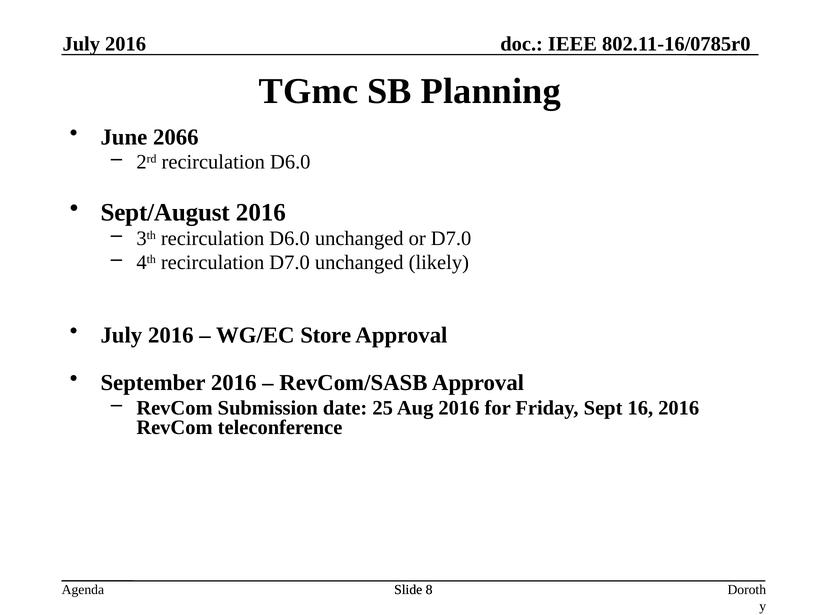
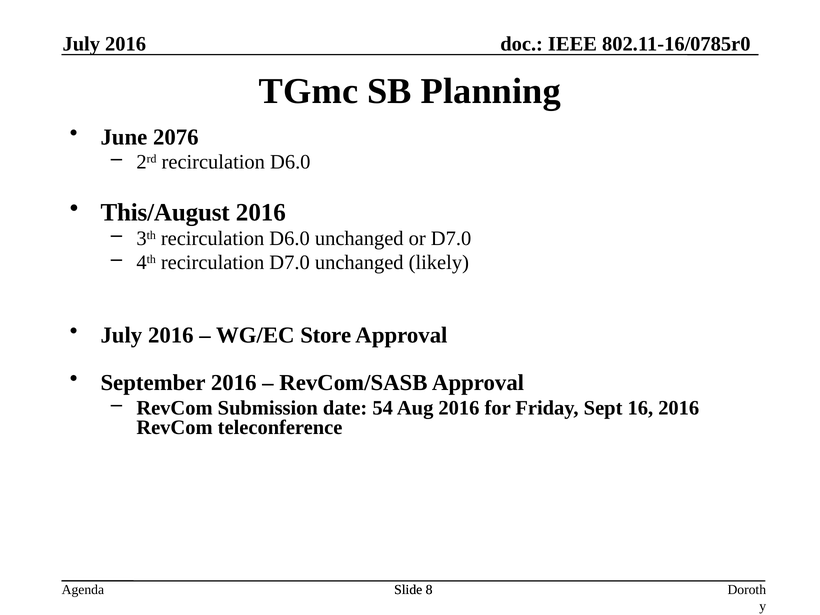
2066: 2066 -> 2076
Sept/August: Sept/August -> This/August
25: 25 -> 54
